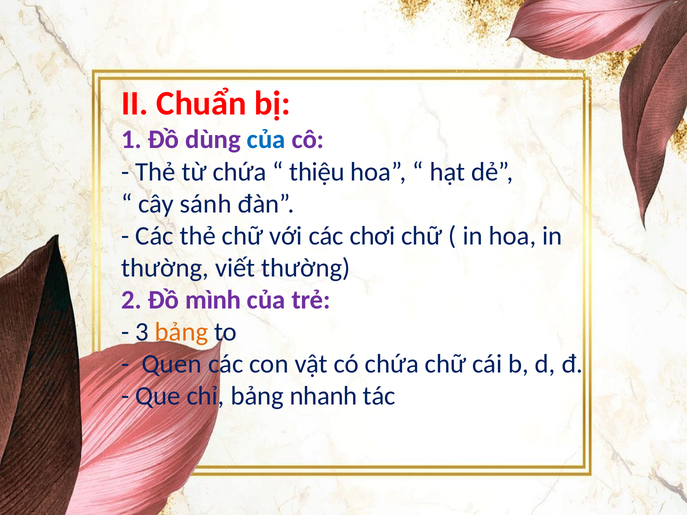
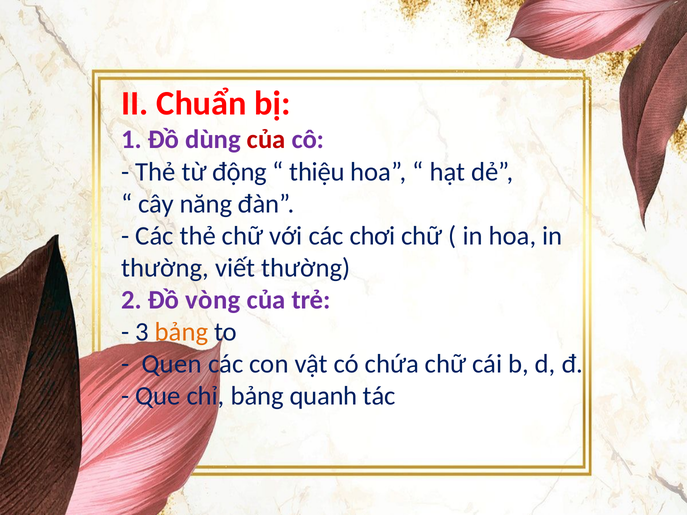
của at (266, 140) colour: blue -> red
từ chứa: chứa -> động
sánh: sánh -> năng
mình: mình -> vòng
nhanh: nhanh -> quanh
